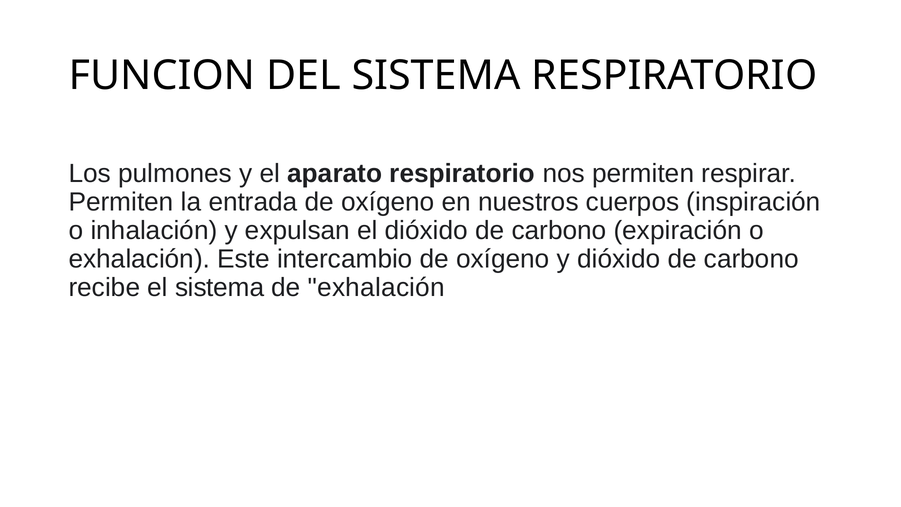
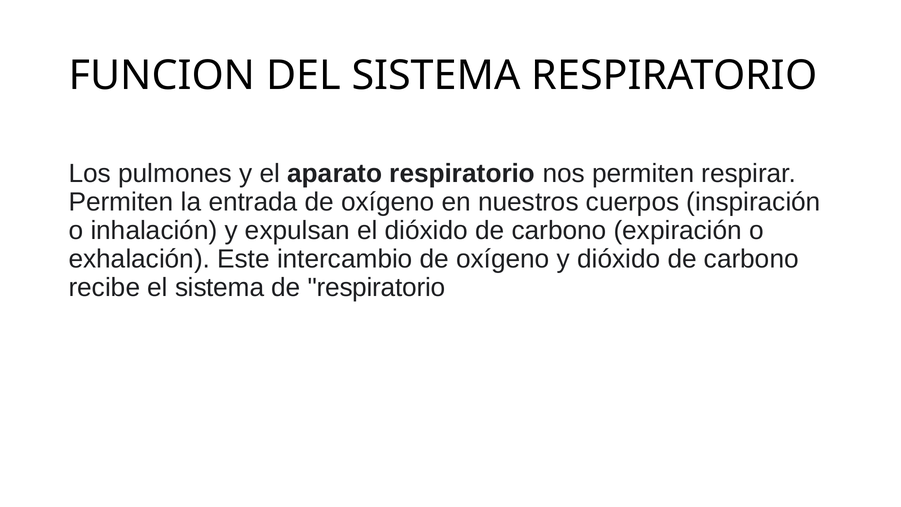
de exhalación: exhalación -> respiratorio
